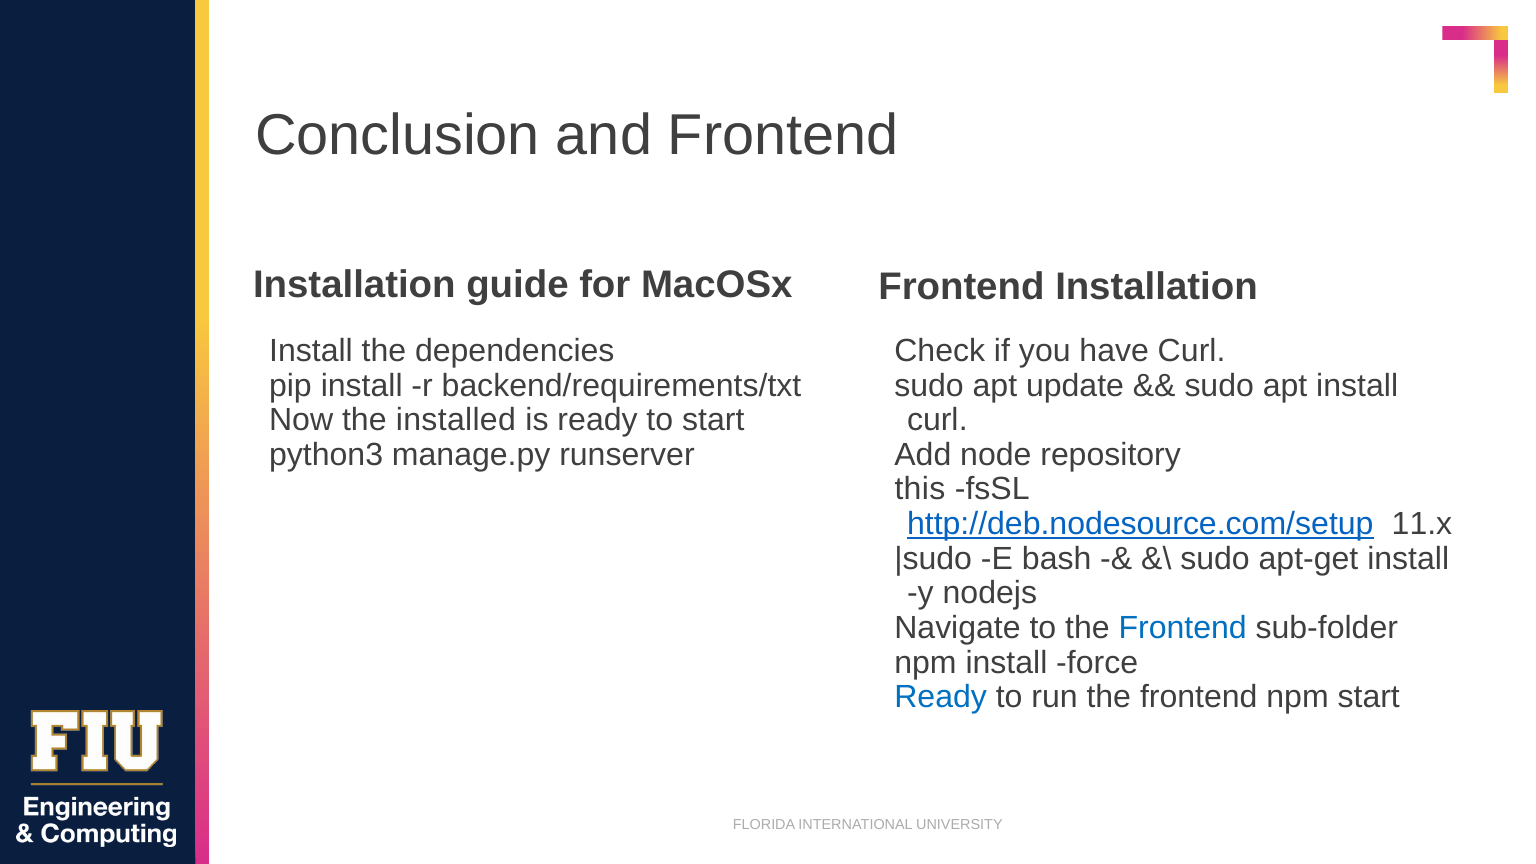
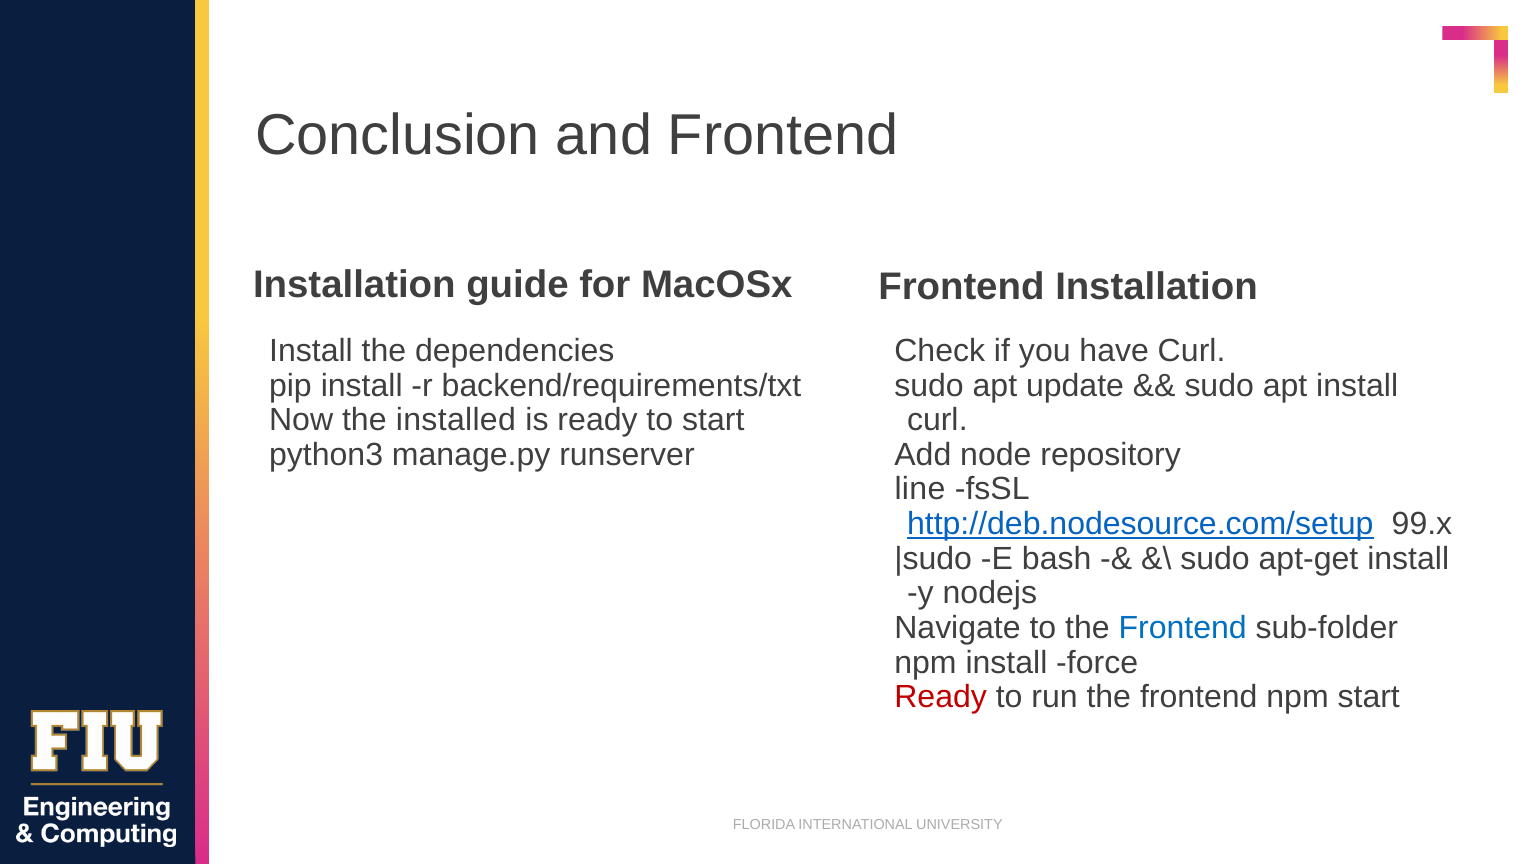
this: this -> line
11.x: 11.x -> 99.x
Ready at (941, 697) colour: blue -> red
